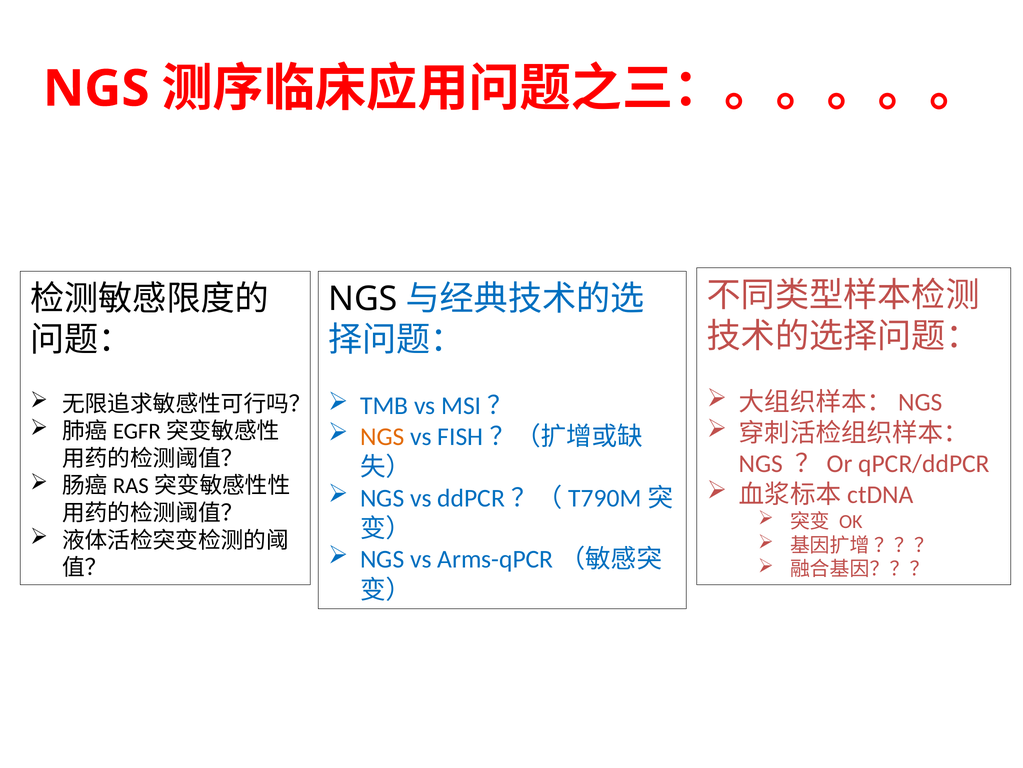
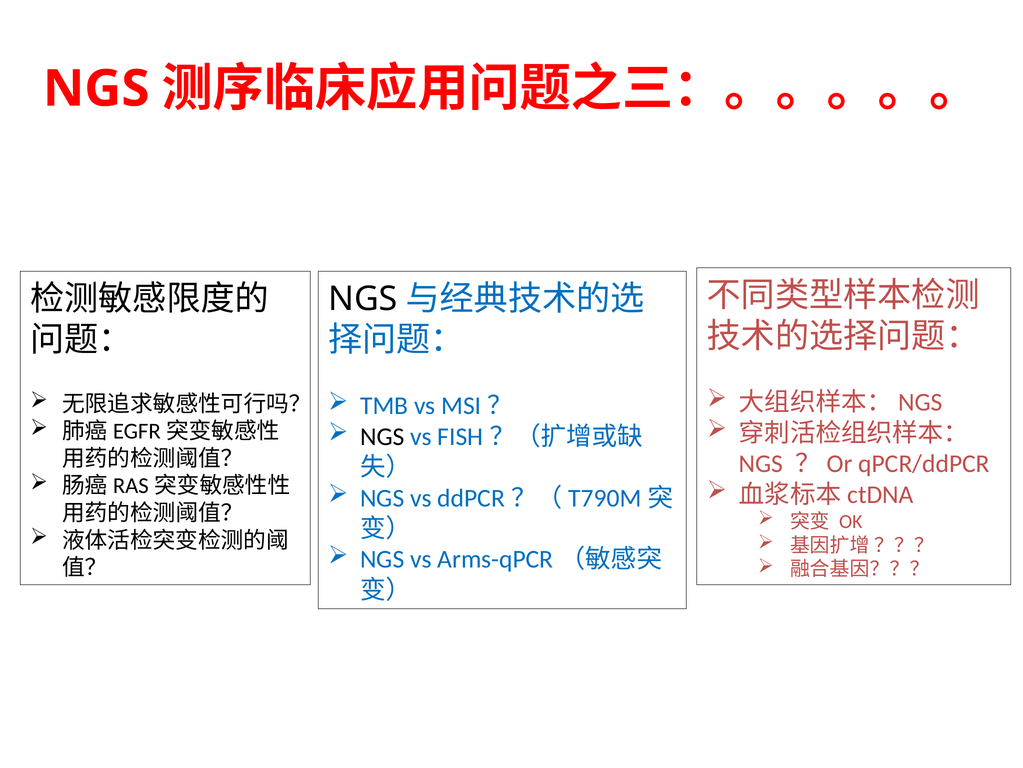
NGS at (382, 436) colour: orange -> black
